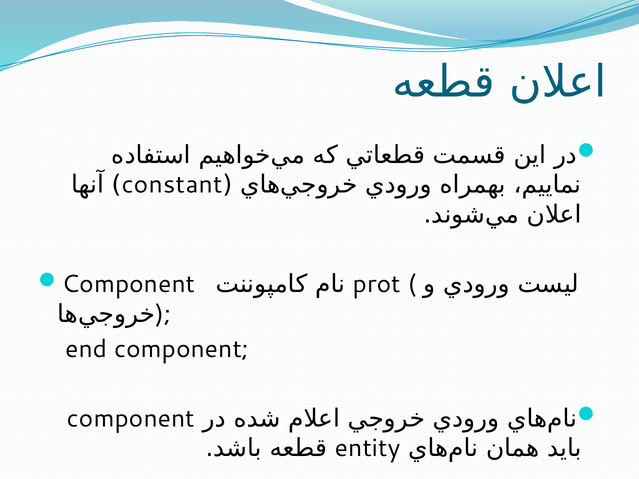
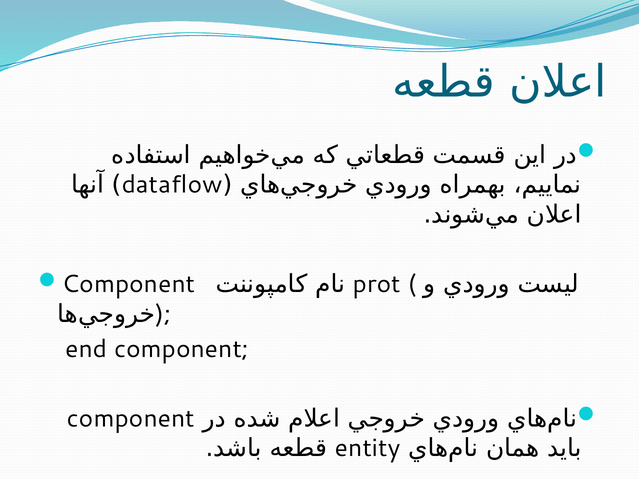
constant: constant -> dataflow
